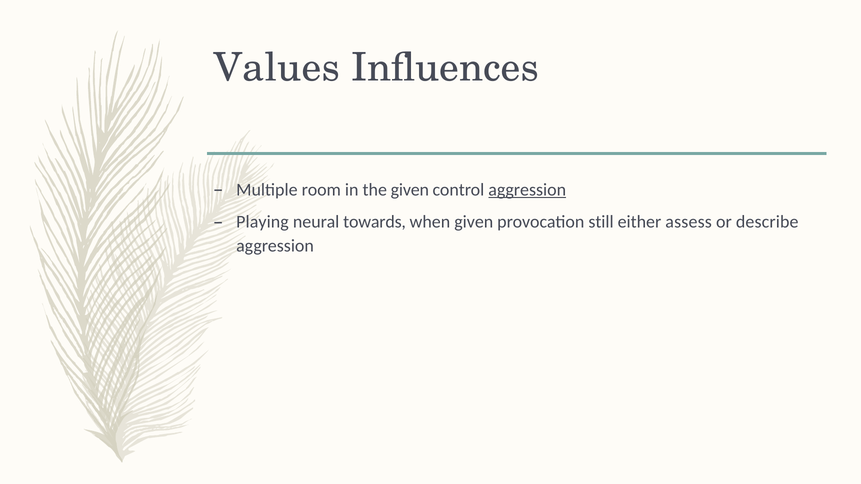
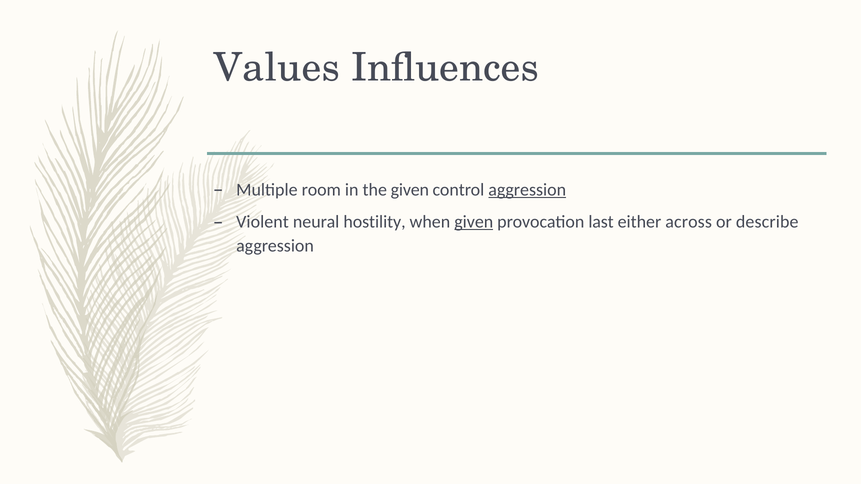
Playing: Playing -> Violent
towards: towards -> hostility
given at (474, 222) underline: none -> present
still: still -> last
assess: assess -> across
